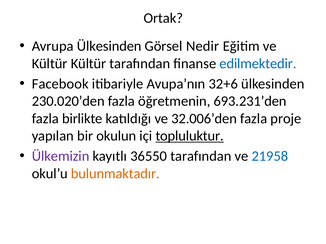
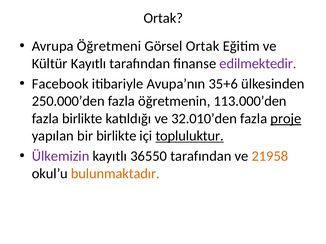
Avrupa Ülkesinden: Ülkesinden -> Öğretmeni
Görsel Nedir: Nedir -> Ortak
Kültür Kültür: Kültür -> Kayıtlı
edilmektedir colour: blue -> purple
32+6: 32+6 -> 35+6
230.020’den: 230.020’den -> 250.000’den
693.231’den: 693.231’den -> 113.000’den
32.006’den: 32.006’den -> 32.010’den
proje underline: none -> present
bir okulun: okulun -> birlikte
21958 colour: blue -> orange
